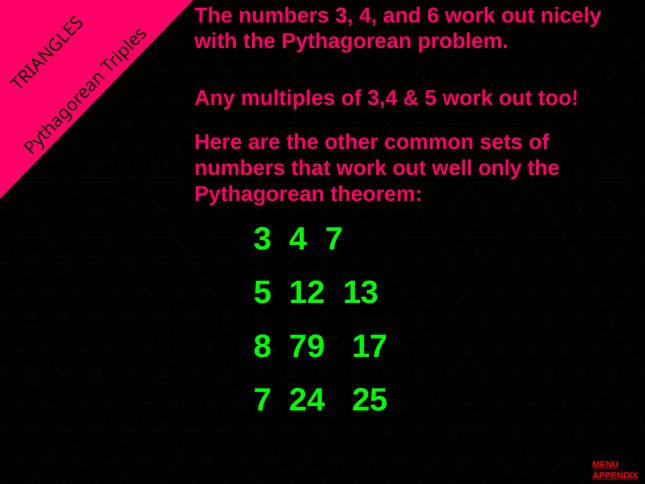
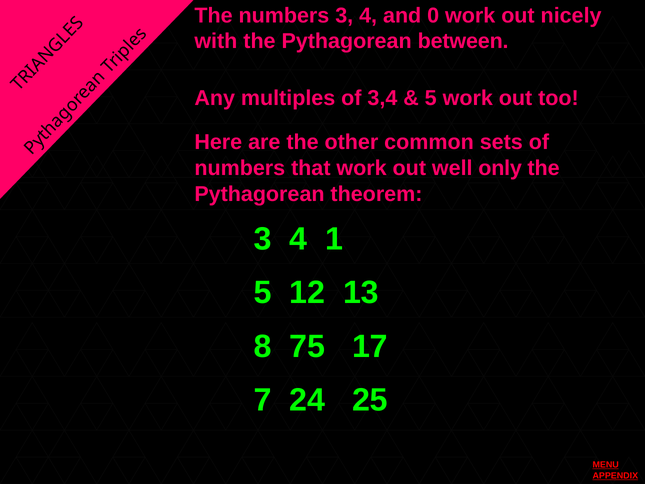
6: 6 -> 0
problem: problem -> between
4 7: 7 -> 1
79: 79 -> 75
